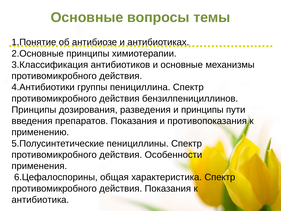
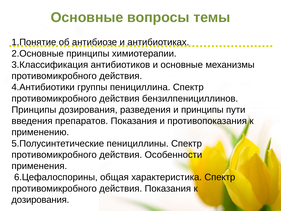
антибиотика at (40, 200): антибиотика -> дозирования
